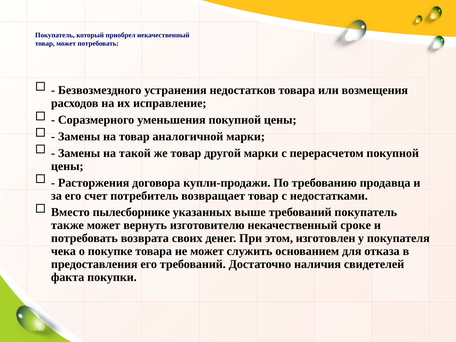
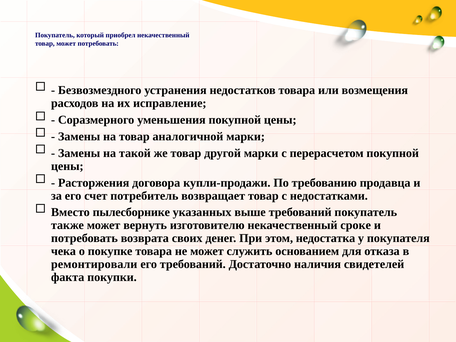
изготовлен: изготовлен -> недостатка
предоставления: предоставления -> ремонтировали
